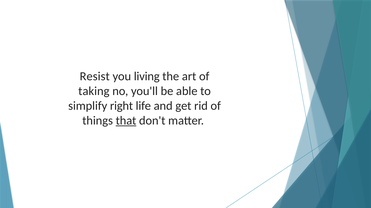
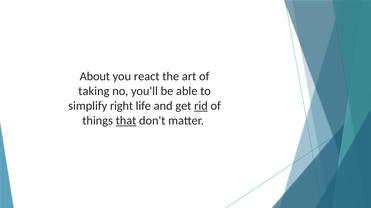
Resist: Resist -> About
living: living -> react
rid underline: none -> present
